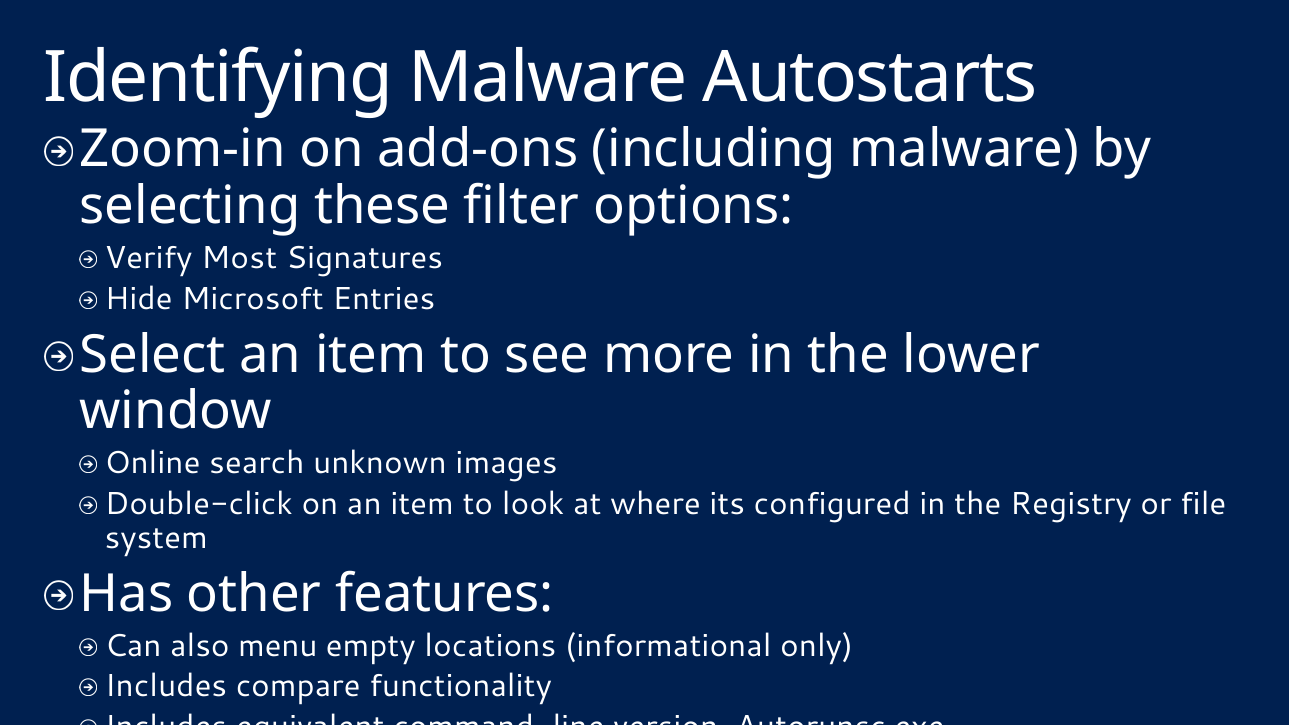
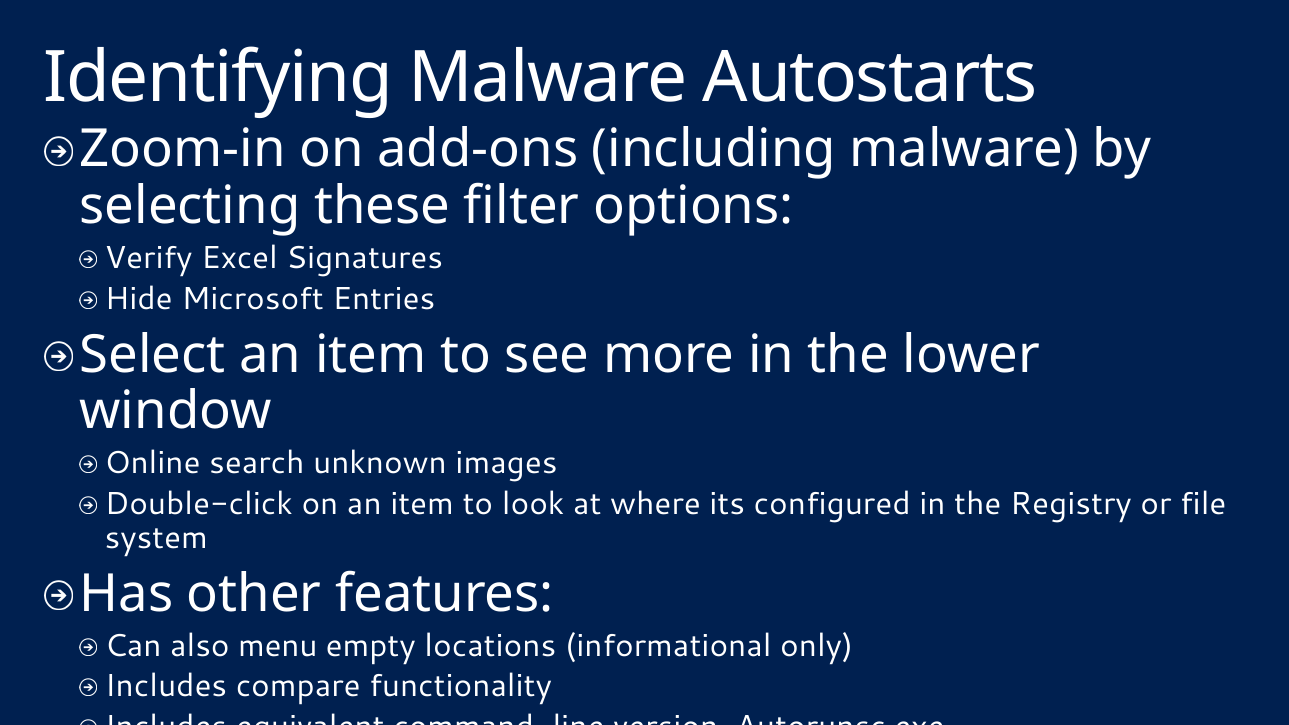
Most: Most -> Excel
